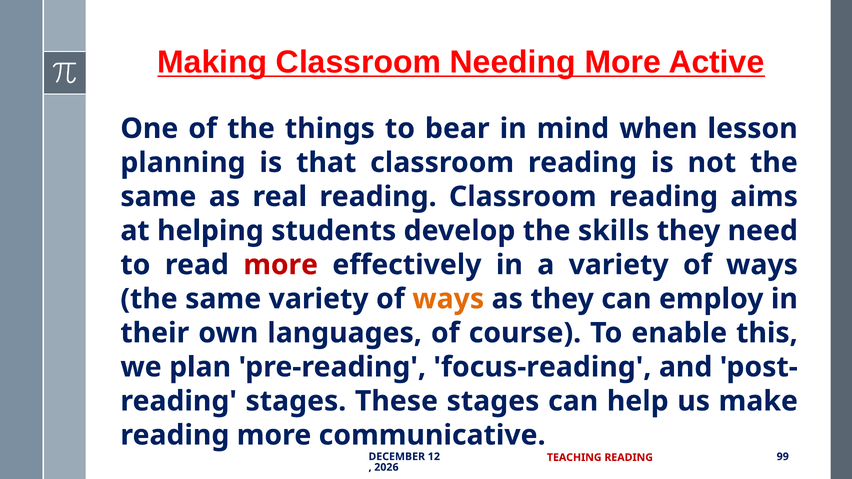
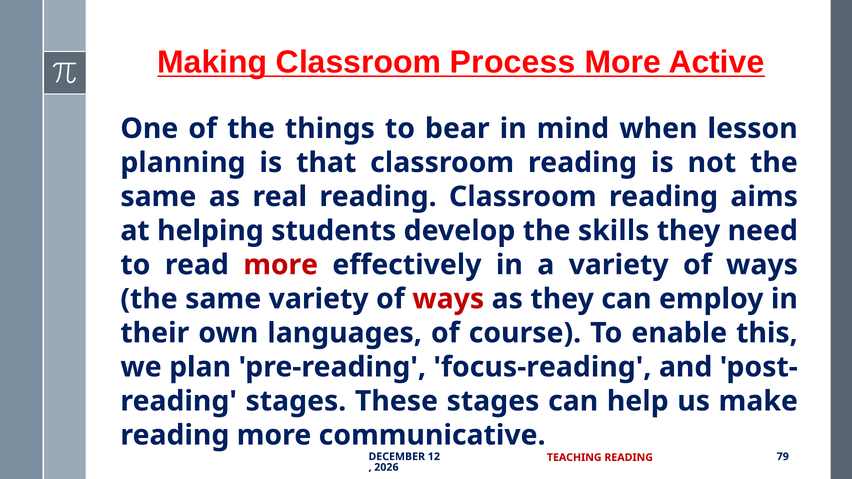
Needing: Needing -> Process
ways at (448, 299) colour: orange -> red
99: 99 -> 79
